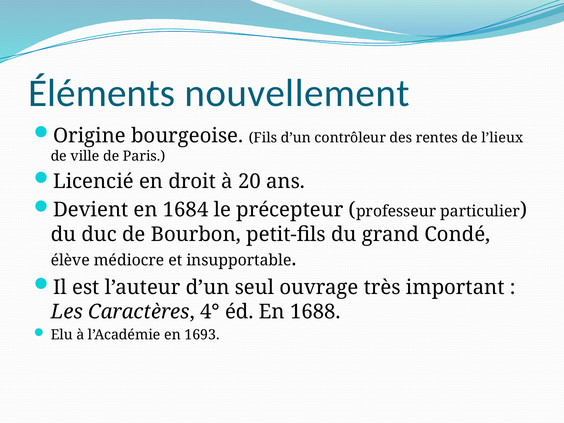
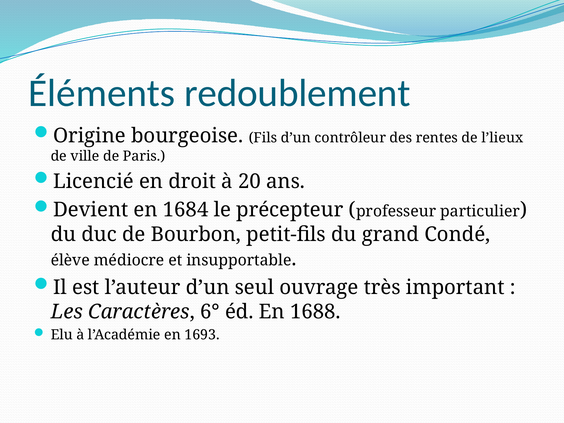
nouvellement: nouvellement -> redoublement
4°: 4° -> 6°
